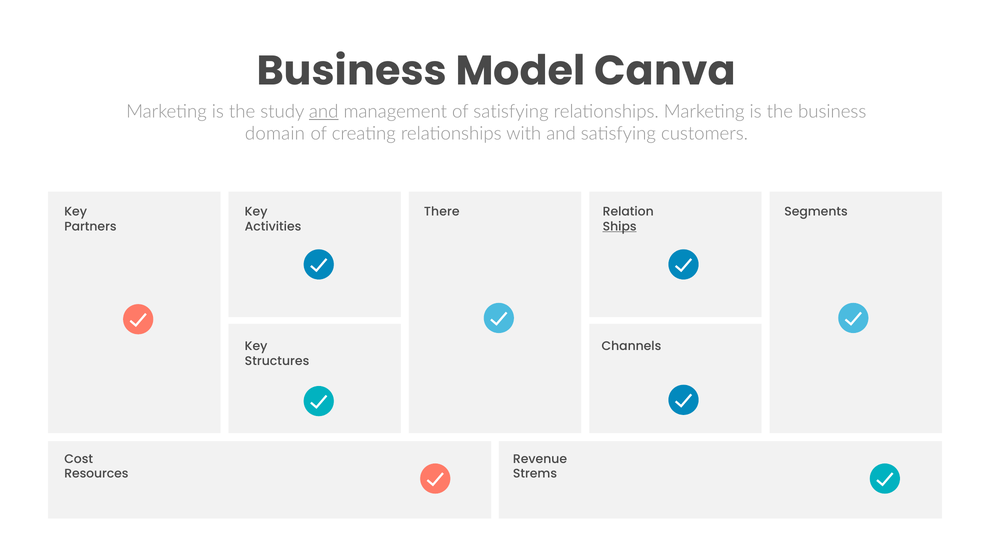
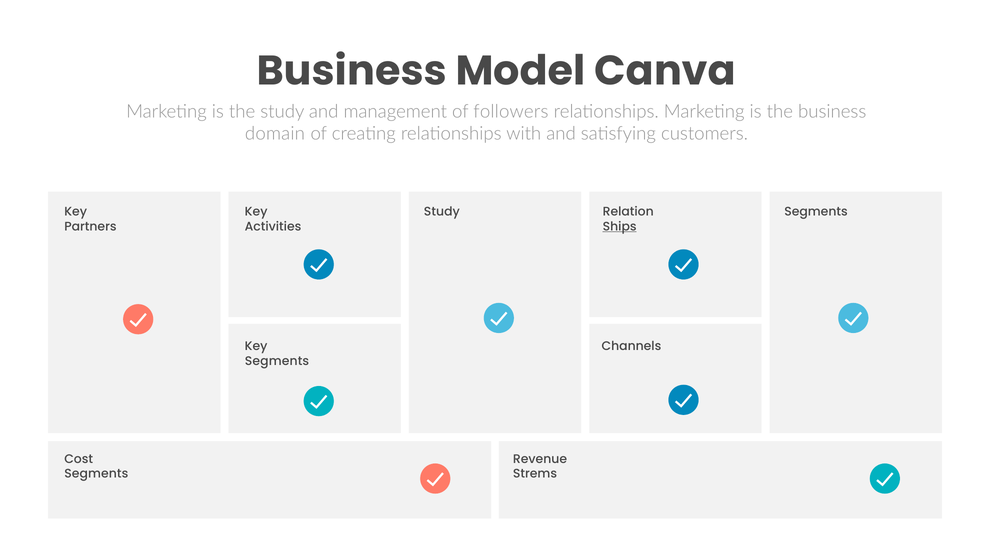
and at (324, 111) underline: present -> none
of satisfying: satisfying -> followers
There at (442, 212): There -> Study
Structures at (277, 361): Structures -> Segments
Resources at (96, 474): Resources -> Segments
